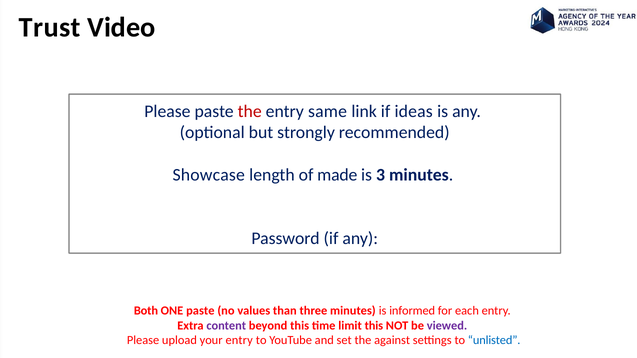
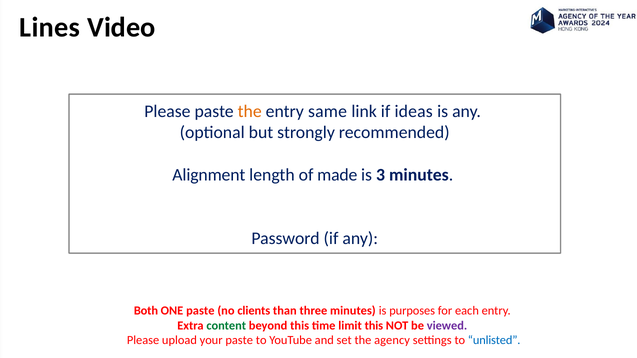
Trust: Trust -> Lines
the at (250, 111) colour: red -> orange
Showcase: Showcase -> Alignment
values: values -> clients
informed: informed -> purposes
content colour: purple -> green
your entry: entry -> paste
against: against -> agency
